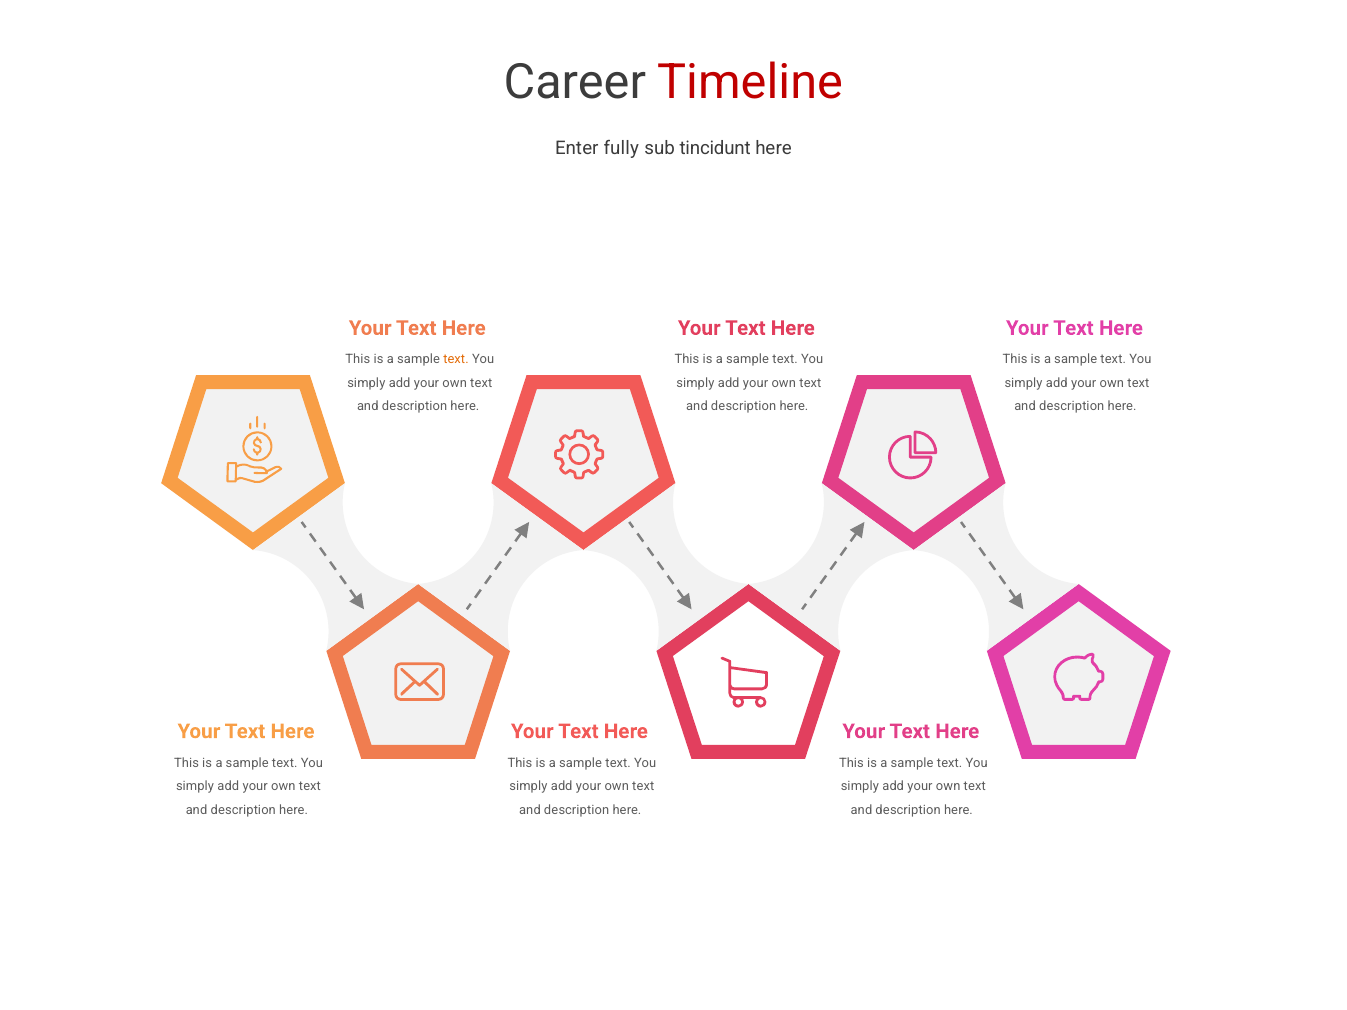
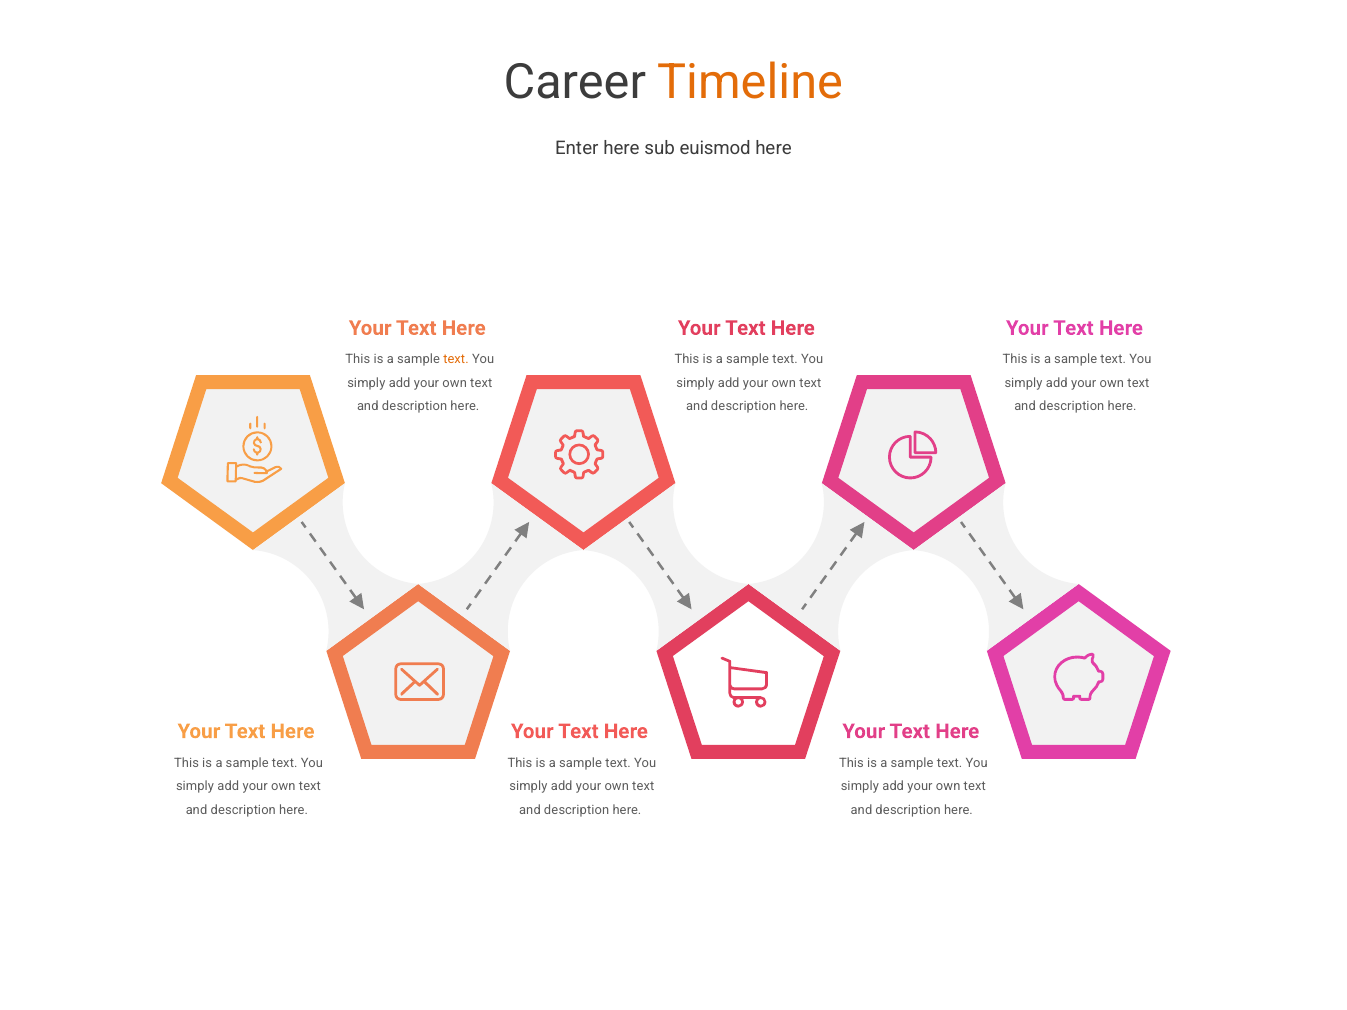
Timeline colour: red -> orange
Enter fully: fully -> here
tincidunt: tincidunt -> euismod
